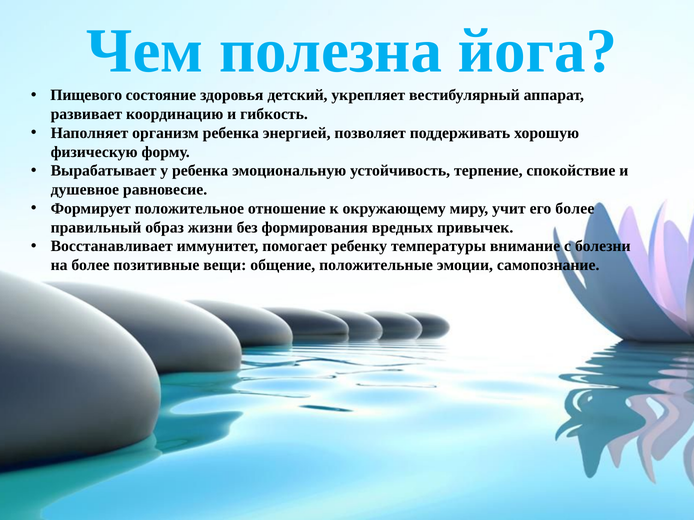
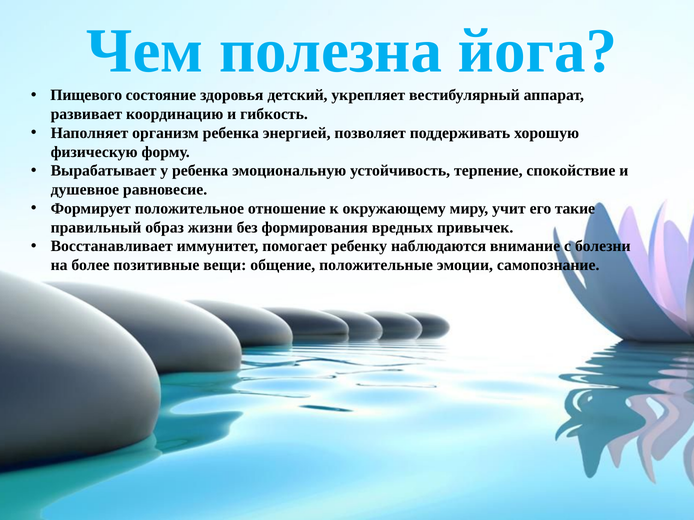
его более: более -> такие
температуры: температуры -> наблюдаются
